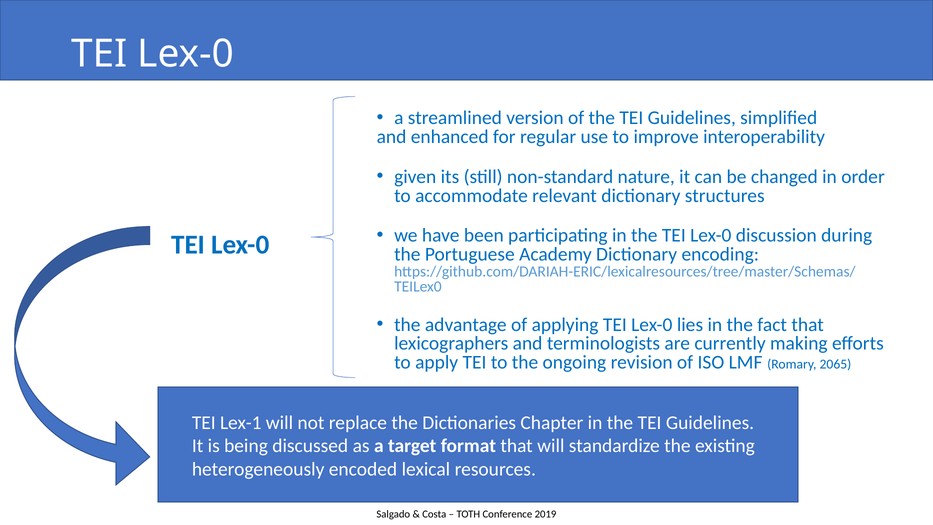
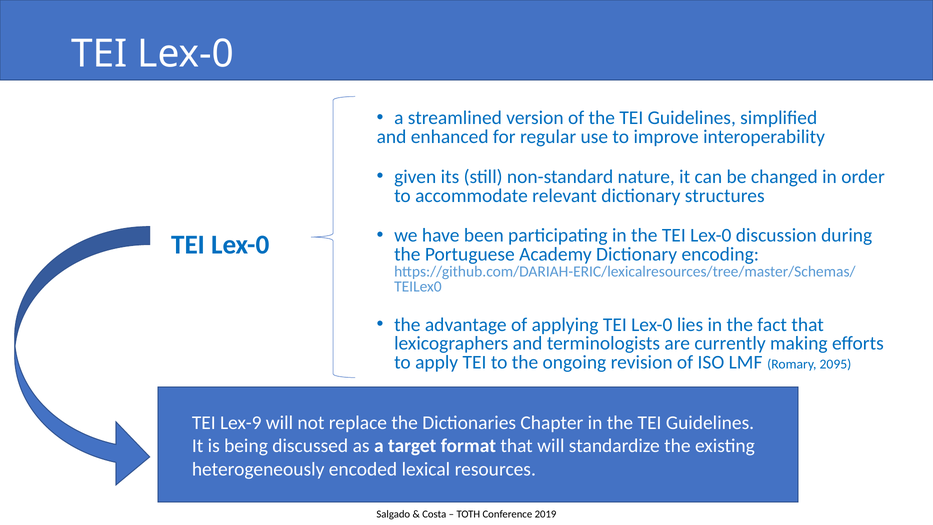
2065: 2065 -> 2095
Lex-1: Lex-1 -> Lex-9
